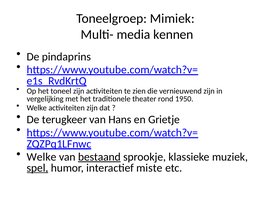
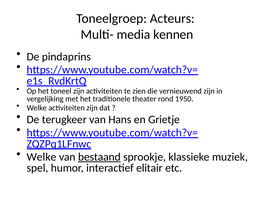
Mimiek: Mimiek -> Acteurs
spel underline: present -> none
miste: miste -> elitair
